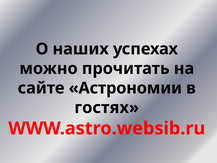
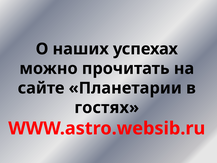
Астрономии: Астрономии -> Планетарии
